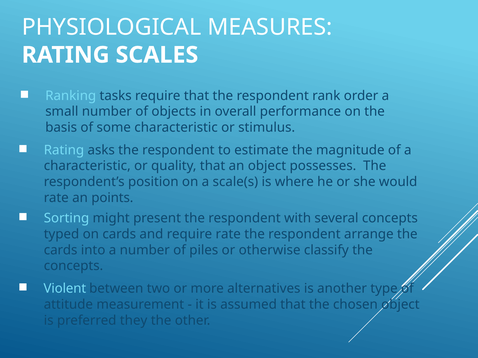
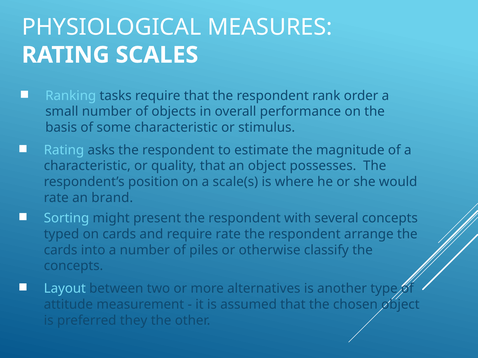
points: points -> brand
Violent: Violent -> Layout
